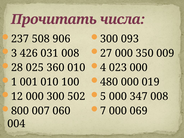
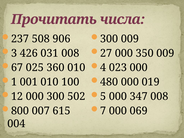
300 093: 093 -> 009
28: 28 -> 67
060: 060 -> 615
